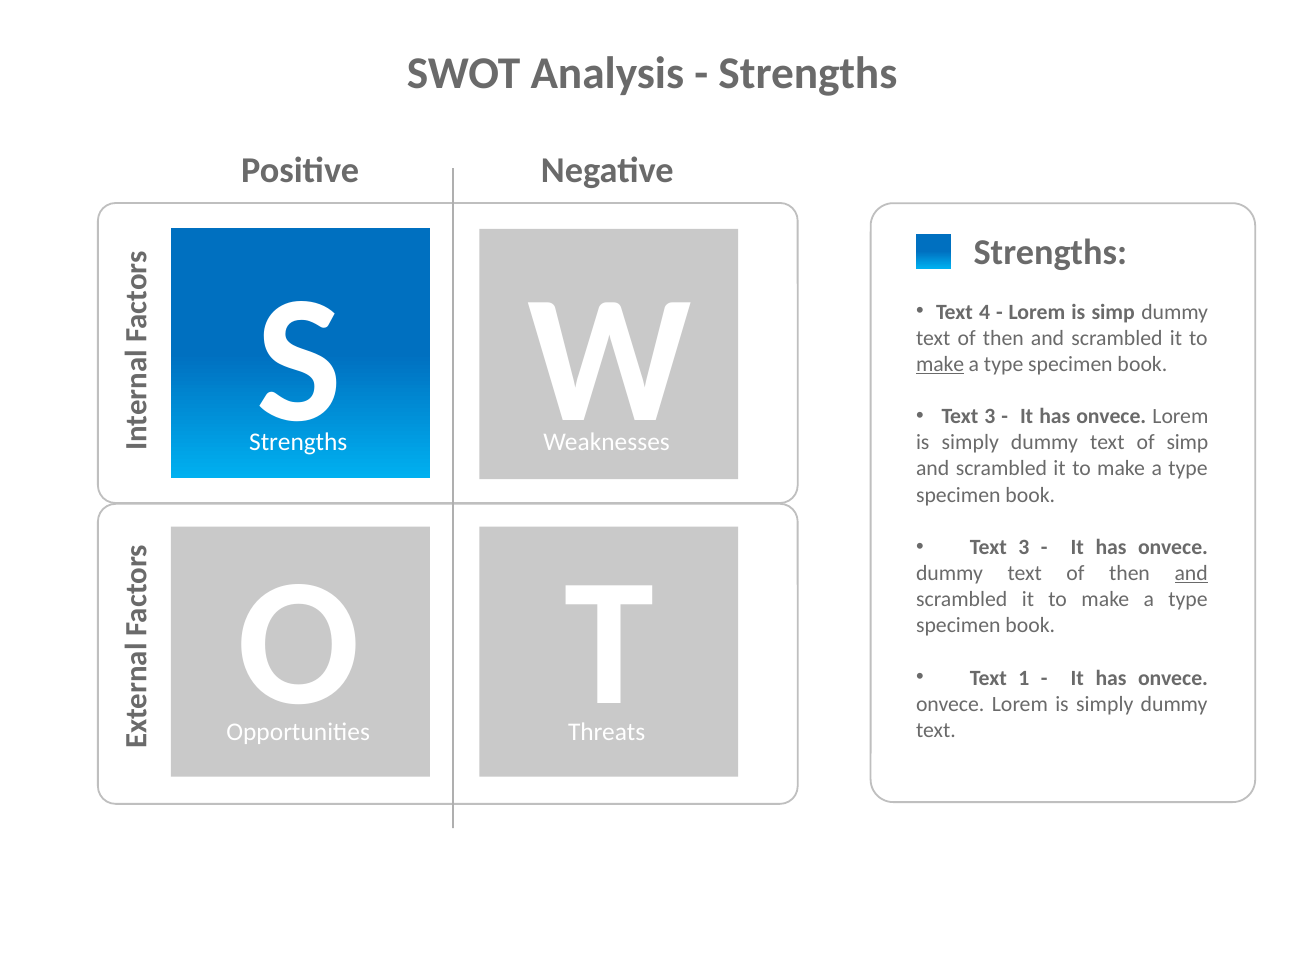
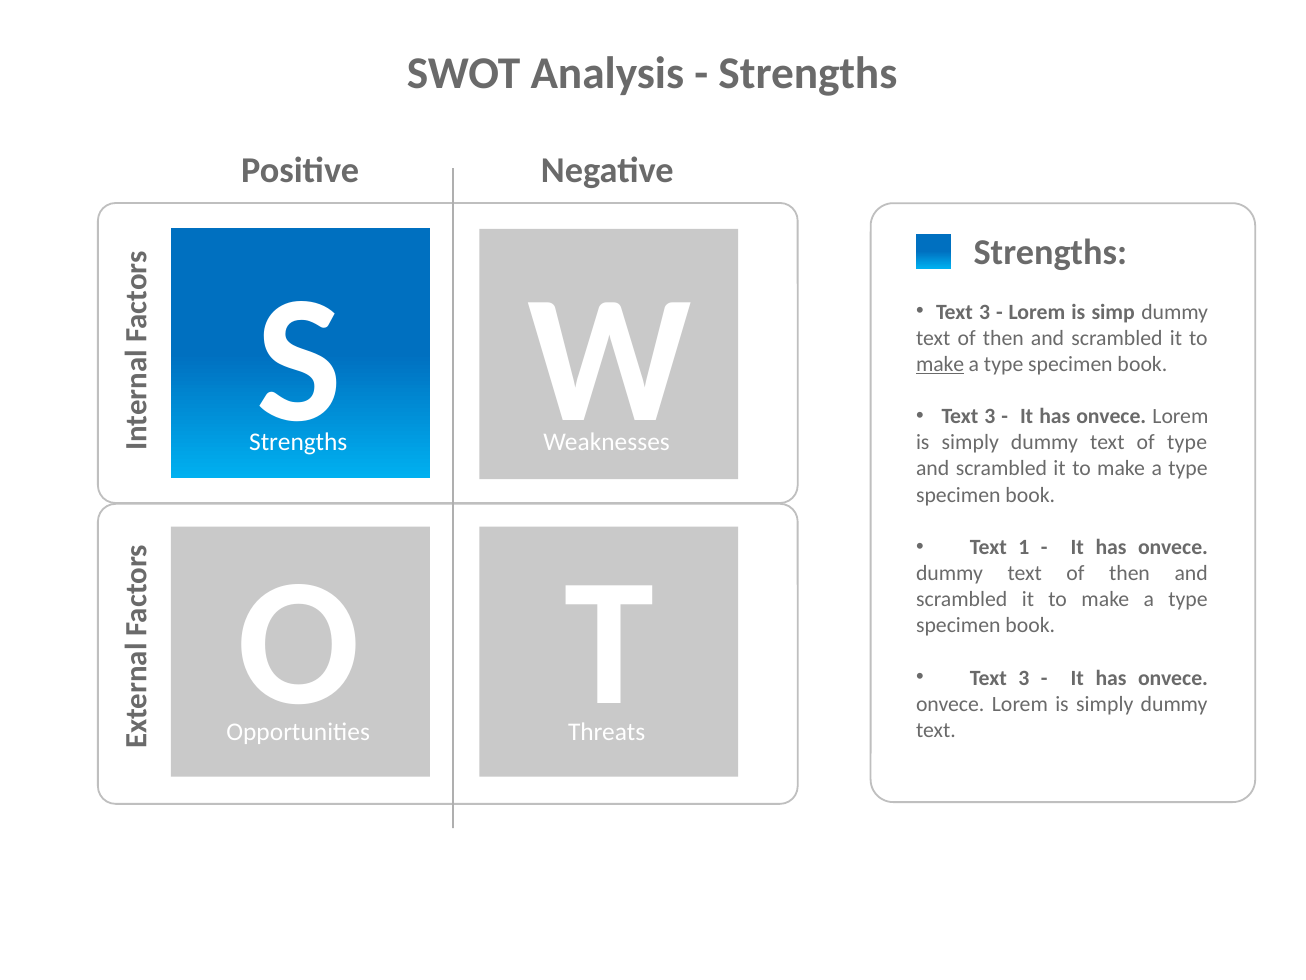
4 at (985, 312): 4 -> 3
of simp: simp -> type
3 at (1024, 547): 3 -> 1
and at (1191, 573) underline: present -> none
1 at (1024, 677): 1 -> 3
